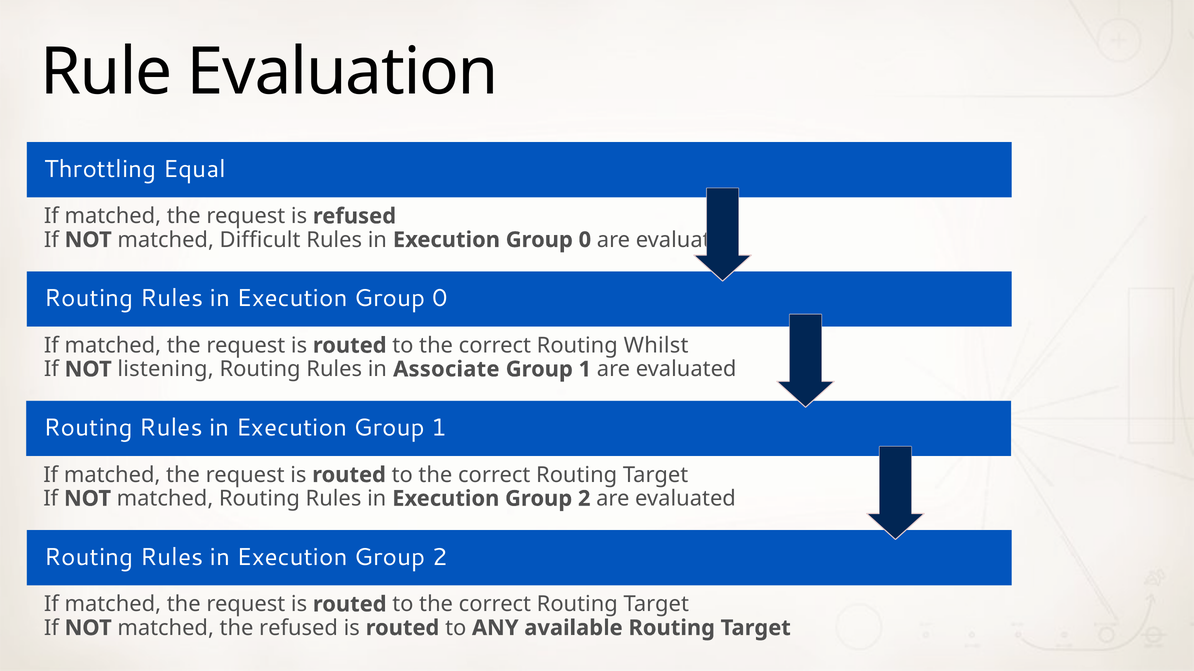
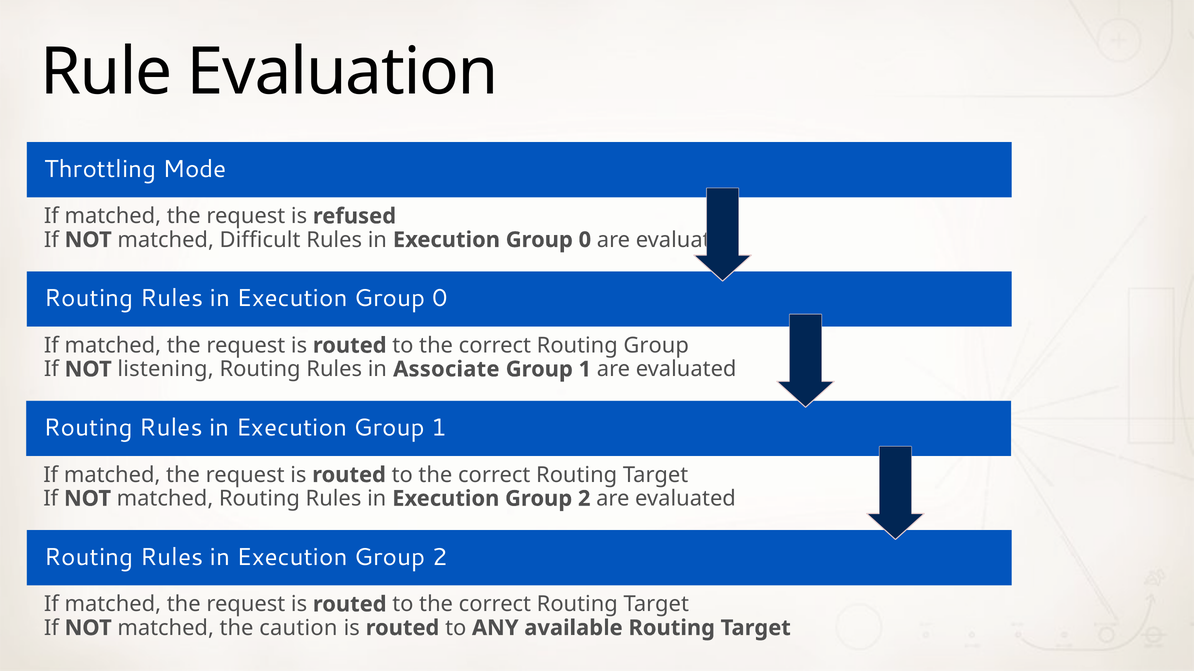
Equal: Equal -> Mode
Routing Whilst: Whilst -> Group
the refused: refused -> caution
